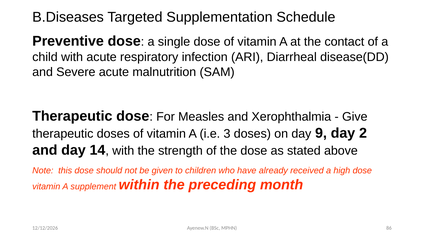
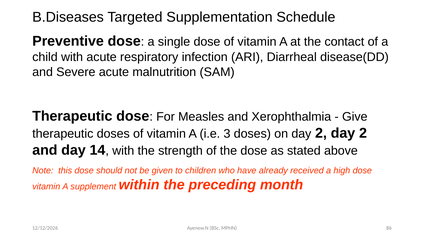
on day 9: 9 -> 2
